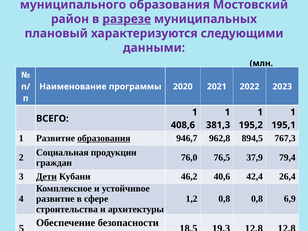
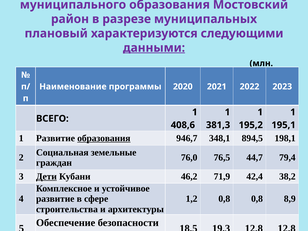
разрезе underline: present -> none
данными underline: none -> present
962,8: 962,8 -> 348,1
767,3: 767,3 -> 198,1
продукции: продукции -> земельные
37,9: 37,9 -> 44,7
40,6: 40,6 -> 71,9
26,4: 26,4 -> 38,2
6,9: 6,9 -> 8,9
